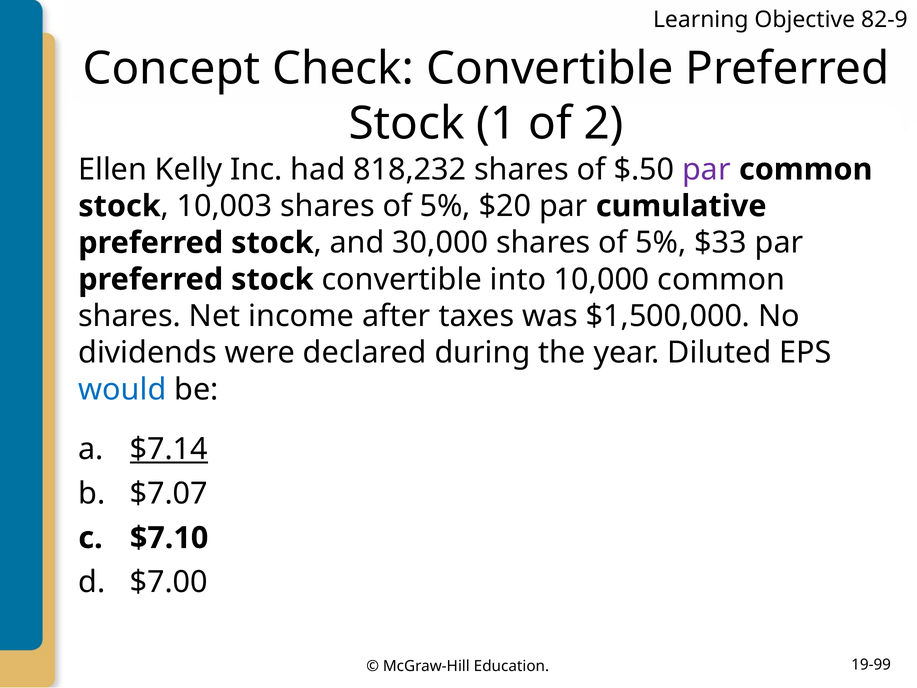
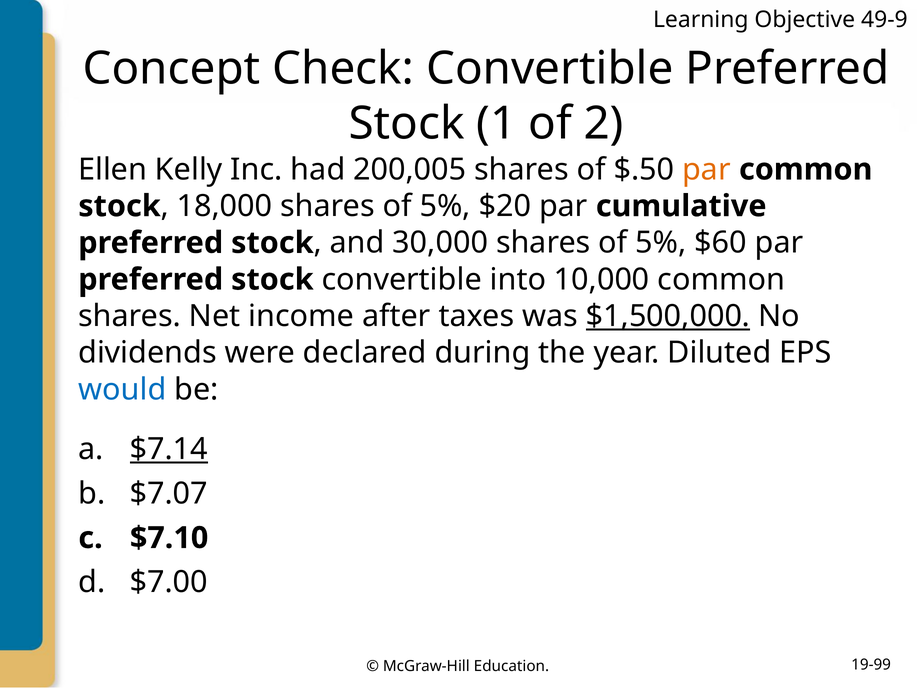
82-9: 82-9 -> 49-9
818,232: 818,232 -> 200,005
par at (706, 169) colour: purple -> orange
10,003: 10,003 -> 18,000
$33: $33 -> $60
$1,500,000 underline: none -> present
